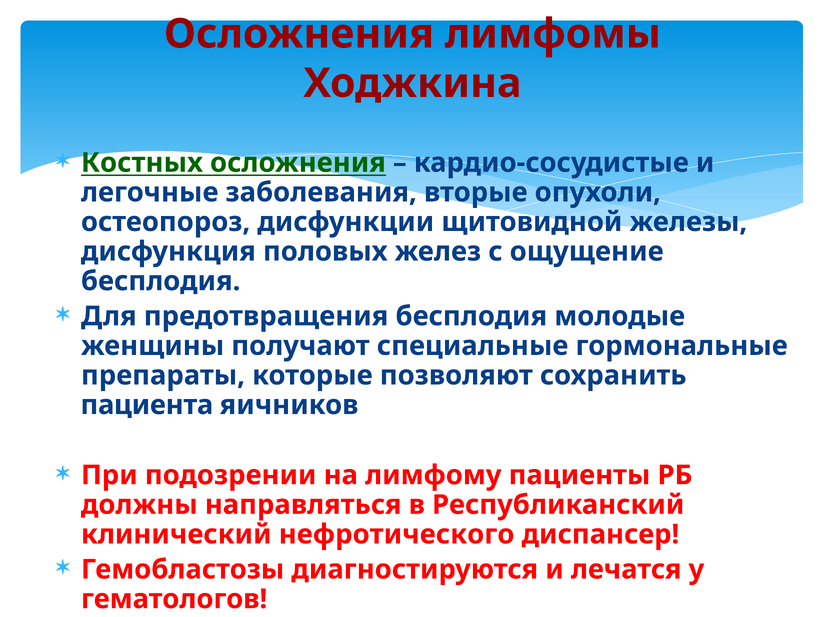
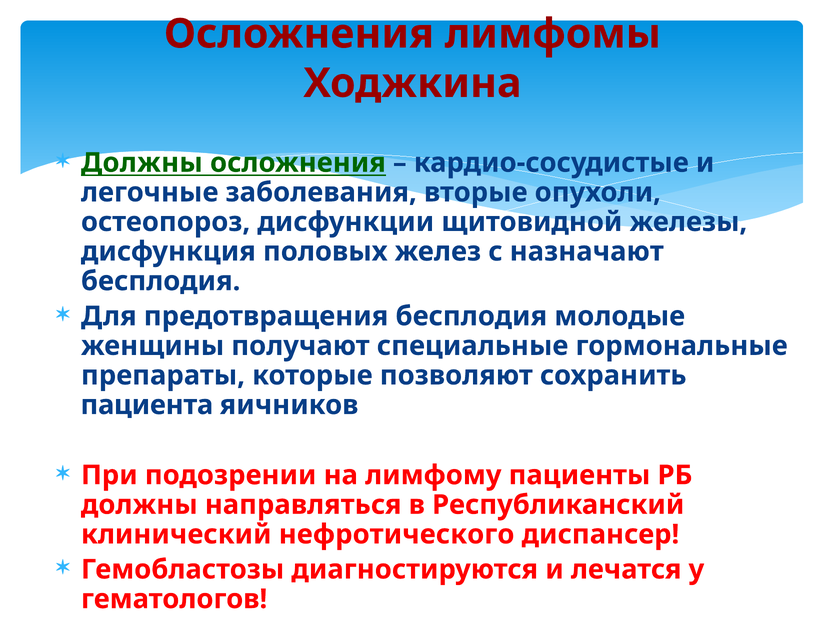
Костных at (142, 163): Костных -> Должны
ощущение: ощущение -> назначают
